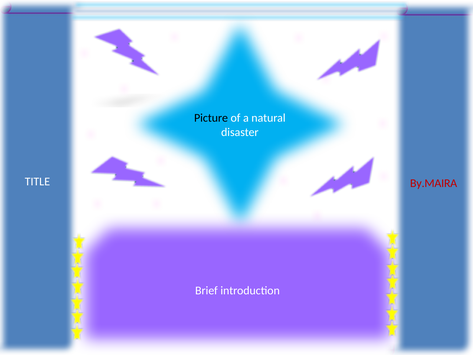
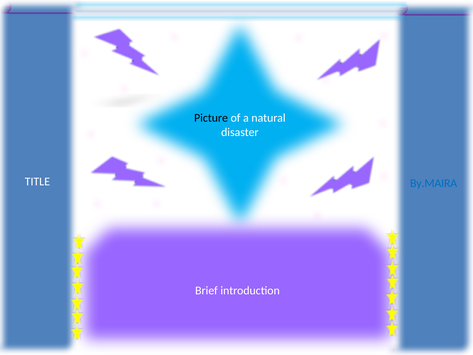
By.MAIRA colour: red -> blue
